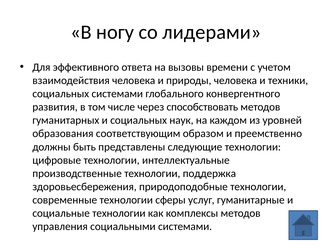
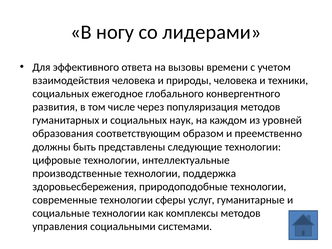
социальных системами: системами -> ежегодное
способствовать: способствовать -> популяризация
